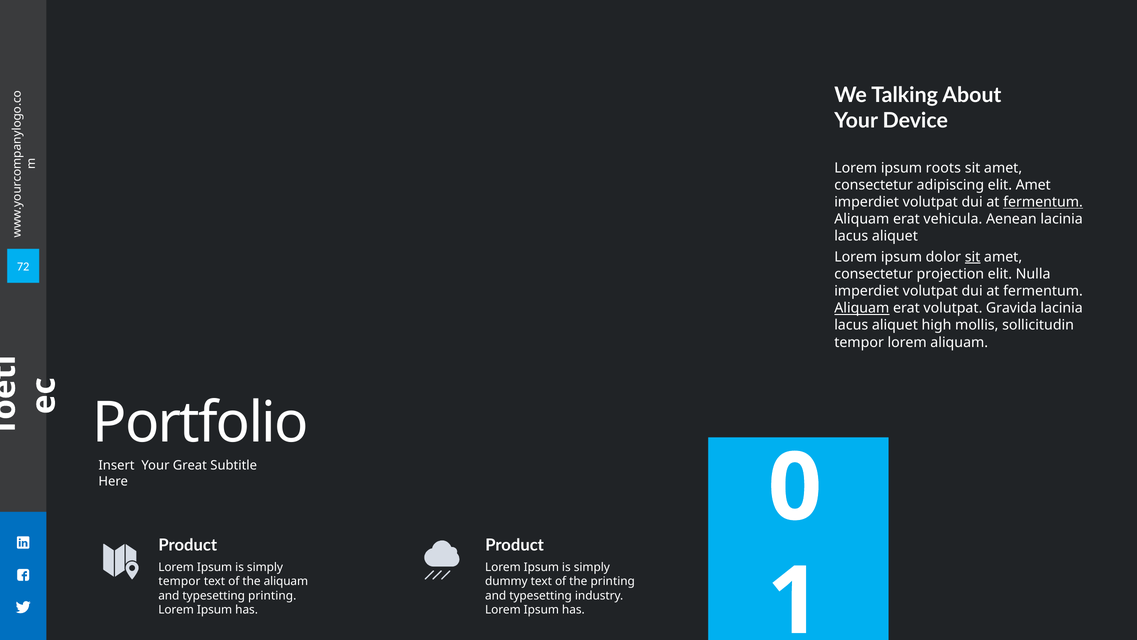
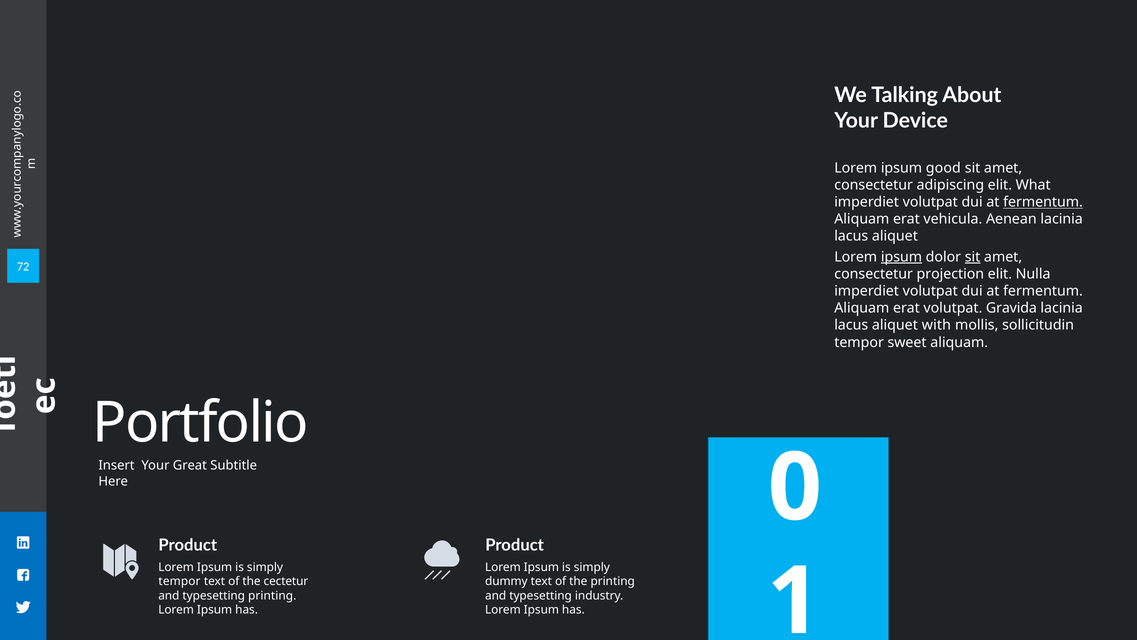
roots: roots -> good
elit Amet: Amet -> What
ipsum at (901, 257) underline: none -> present
Aliquam at (862, 308) underline: present -> none
high: high -> with
tempor lorem: lorem -> sweet
the aliquam: aliquam -> cectetur
